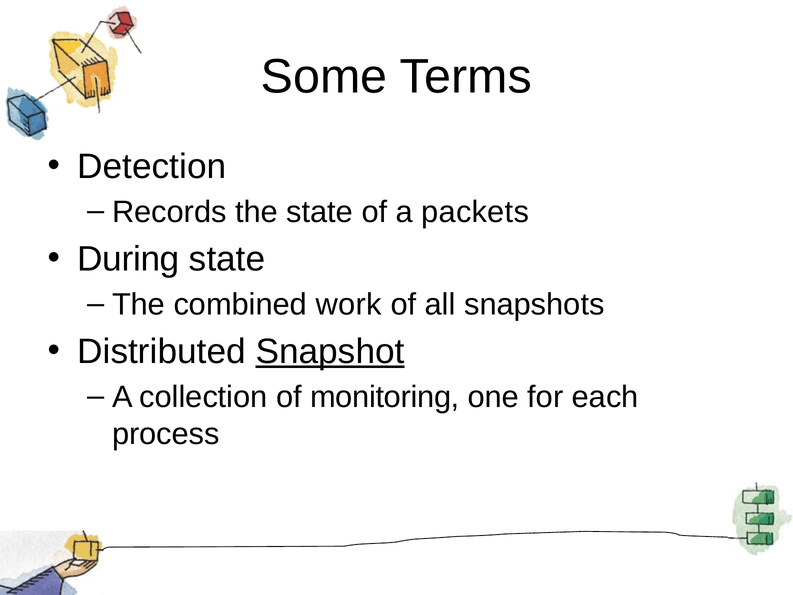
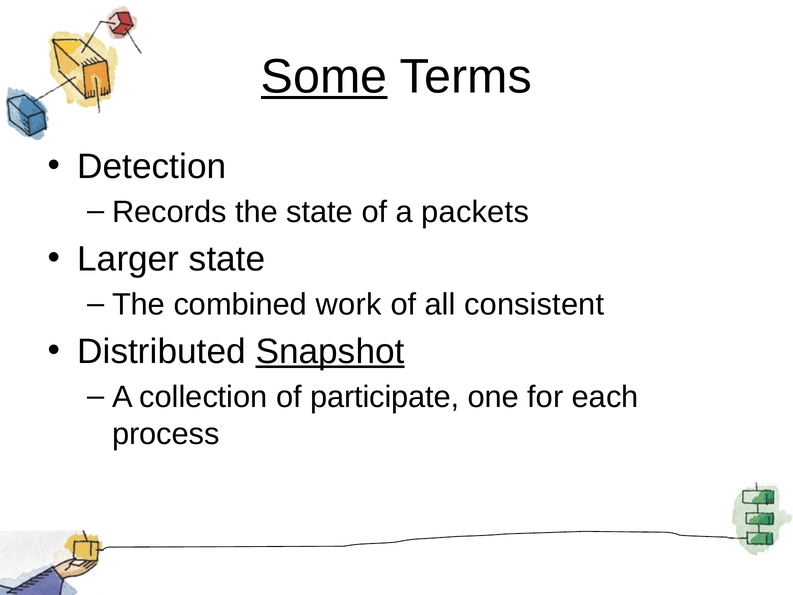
Some underline: none -> present
During: During -> Larger
snapshots: snapshots -> consistent
monitoring: monitoring -> participate
